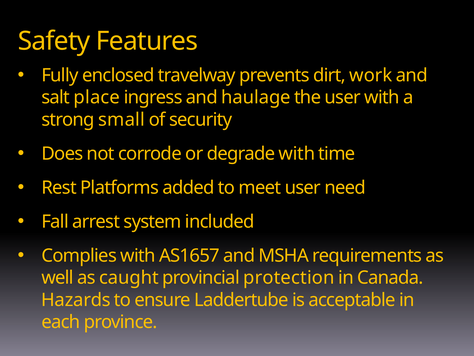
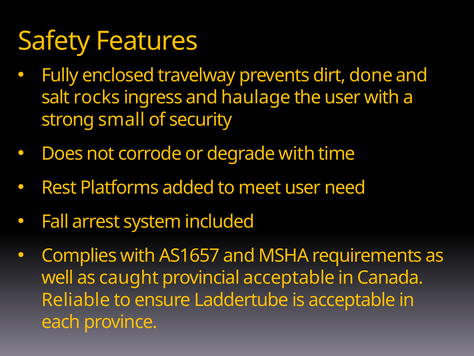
work: work -> done
place: place -> rocks
provincial protection: protection -> acceptable
Hazards: Hazards -> Reliable
